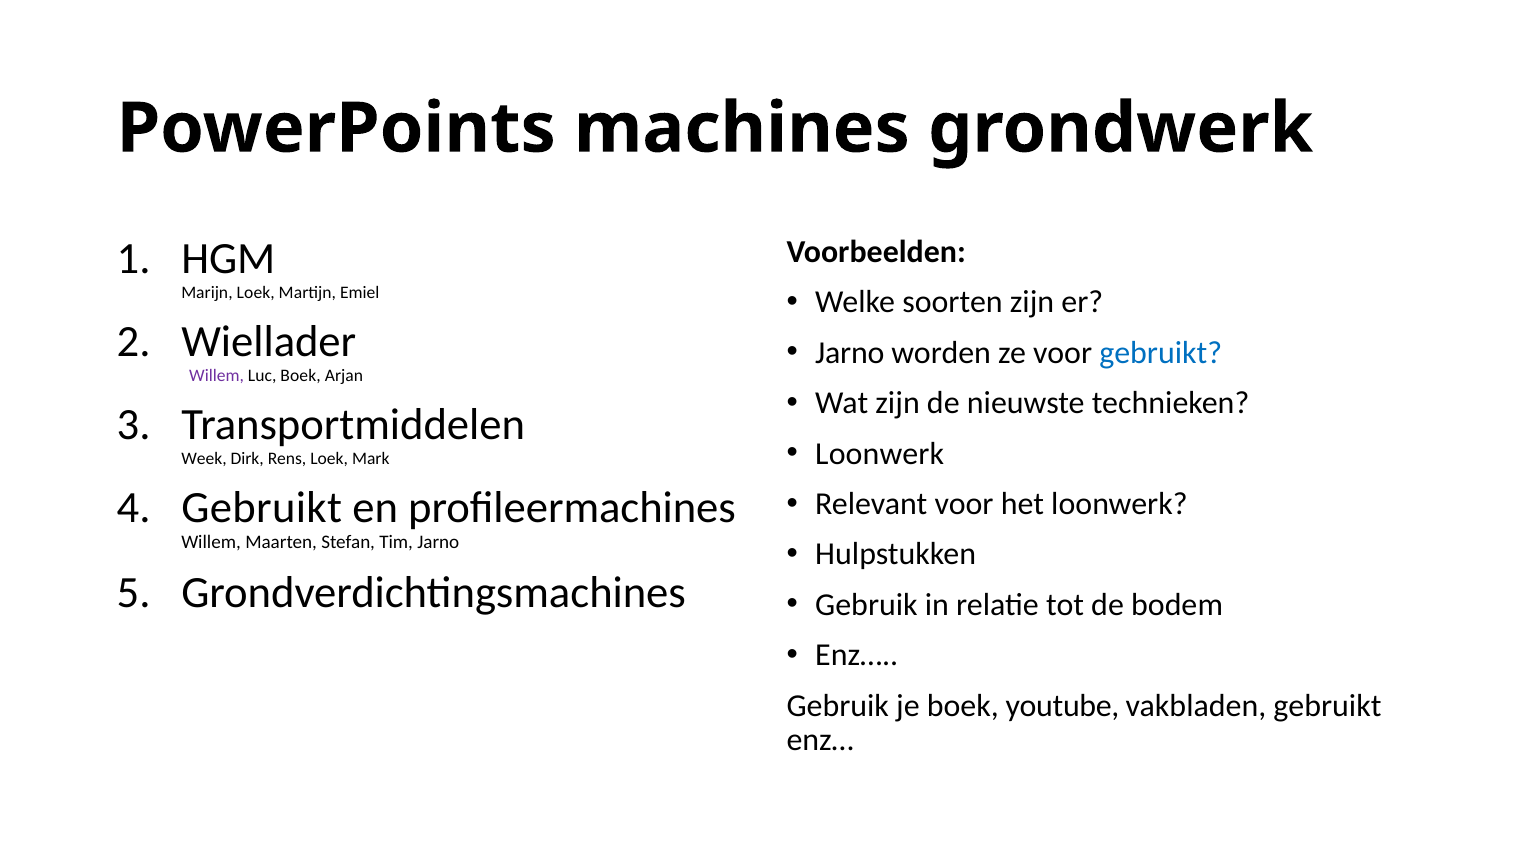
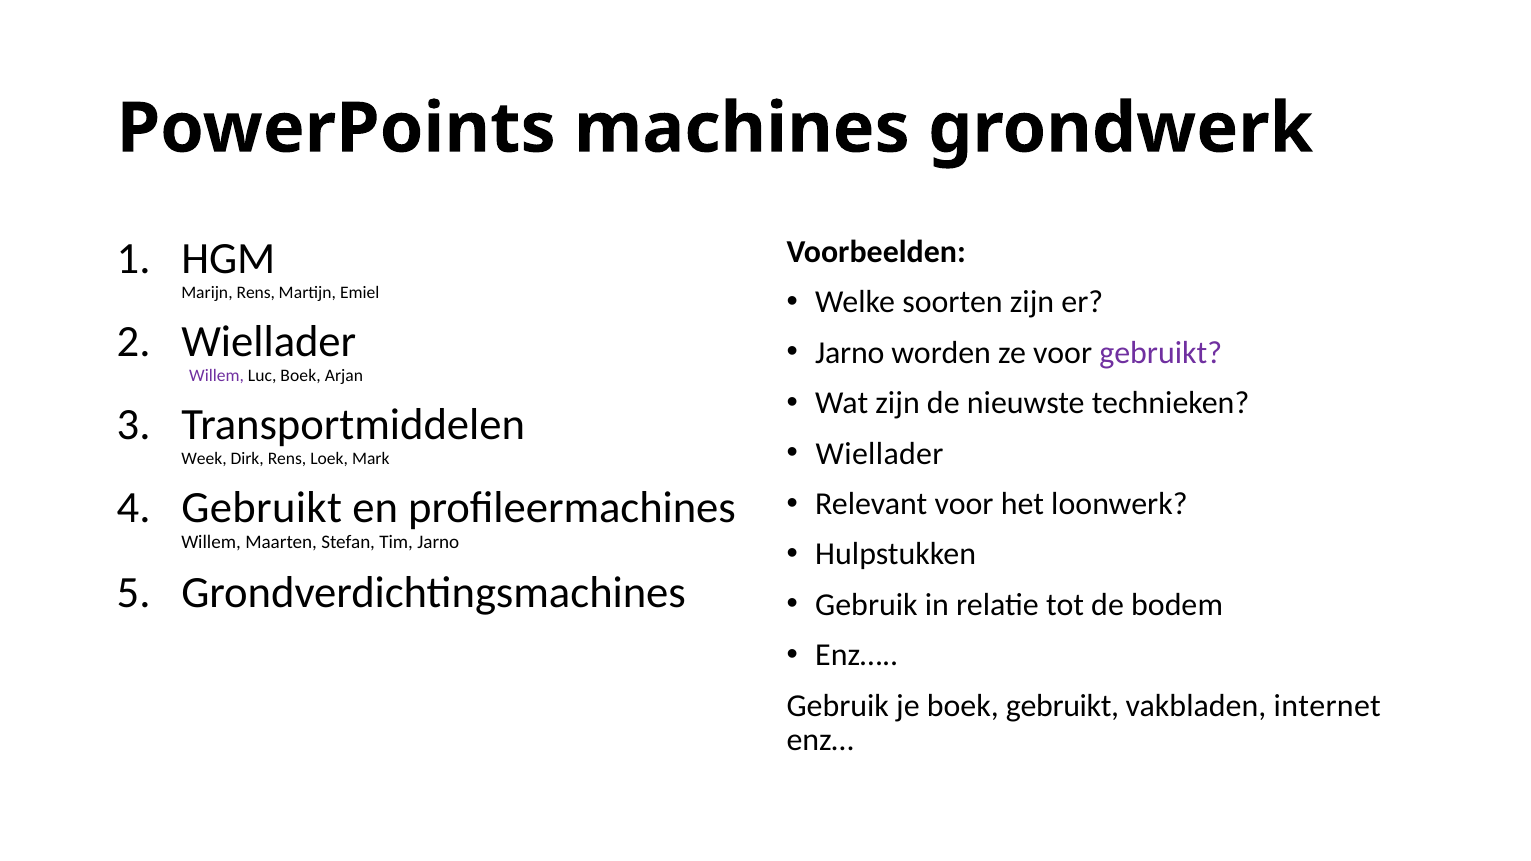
Marijn Loek: Loek -> Rens
gebruikt at (1161, 353) colour: blue -> purple
Loonwerk at (880, 454): Loonwerk -> Wiellader
boek youtube: youtube -> gebruikt
vakbladen gebruikt: gebruikt -> internet
